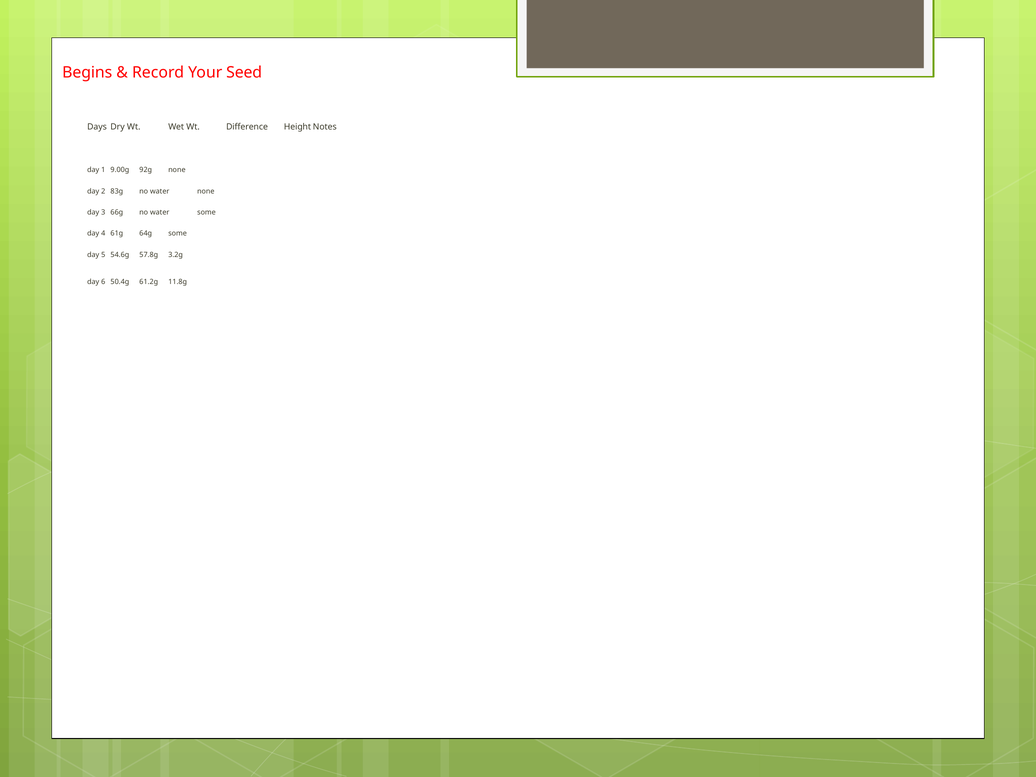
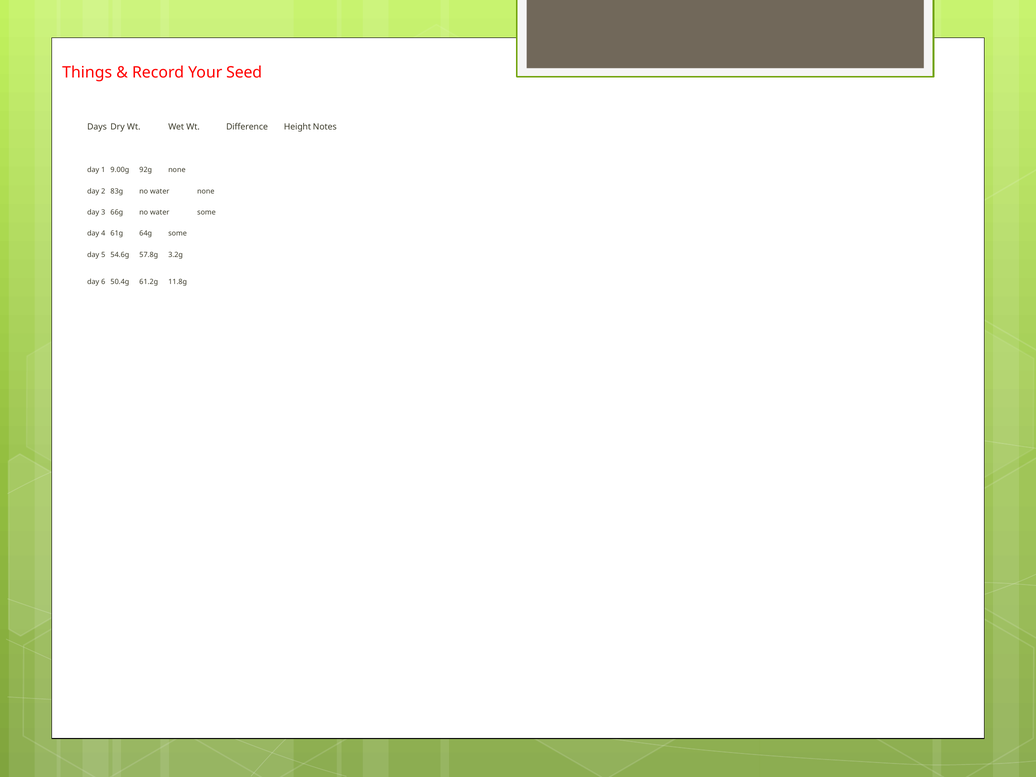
Begins: Begins -> Things
